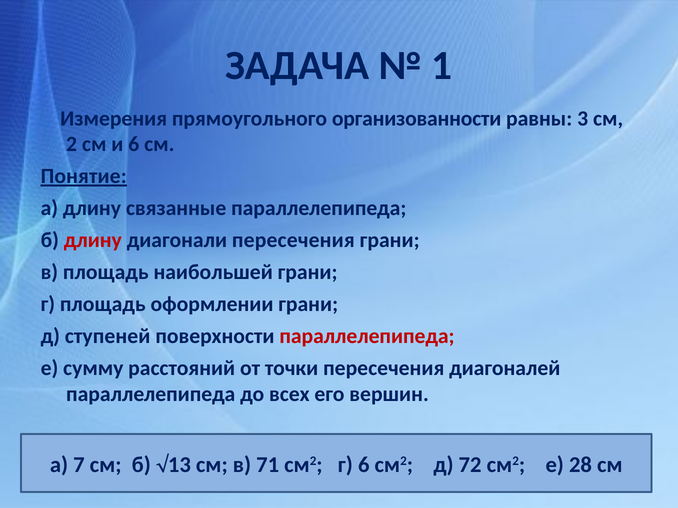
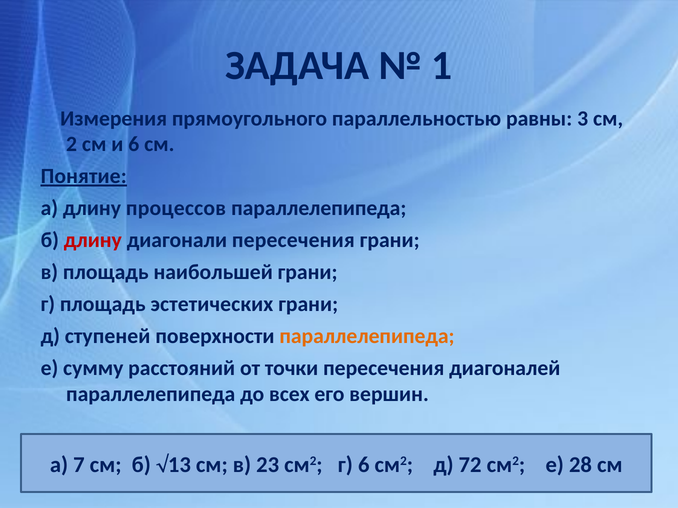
организованности: организованности -> параллельностью
связанные: связанные -> процессов
оформлении: оформлении -> эстетических
параллелепипеда at (367, 337) colour: red -> orange
71: 71 -> 23
